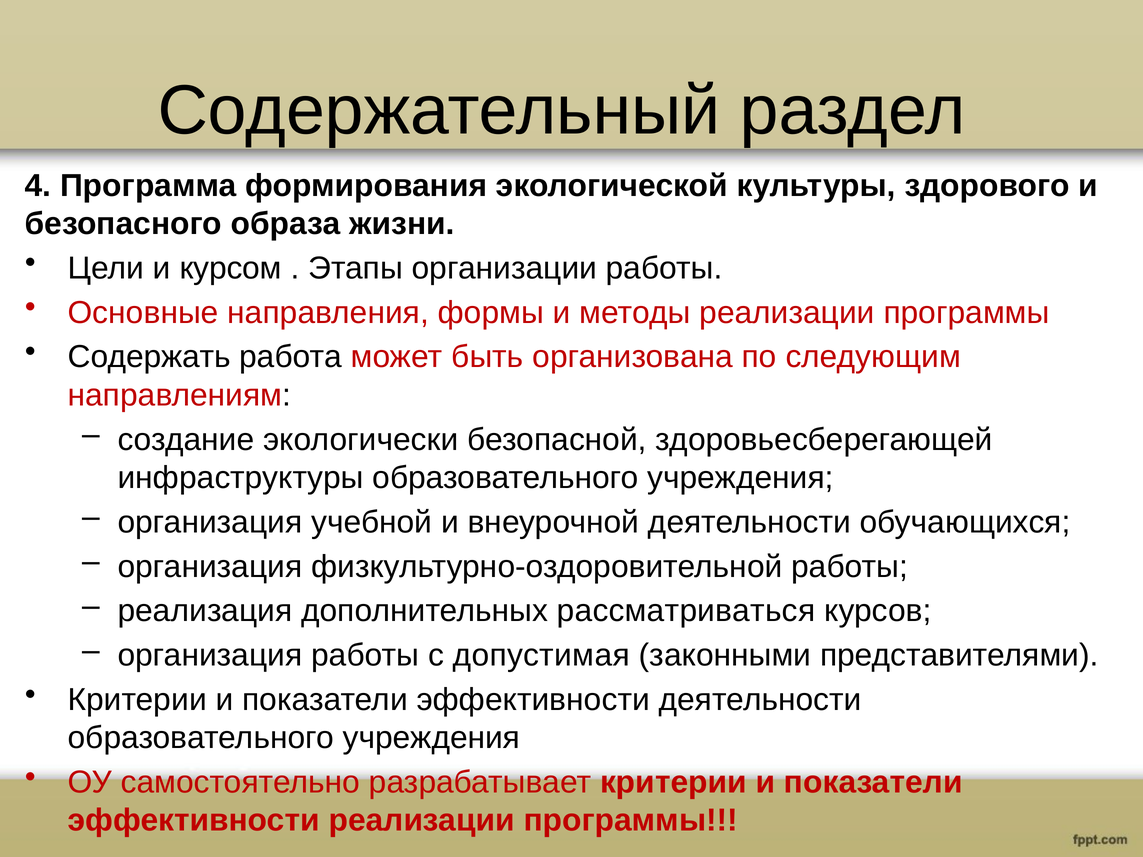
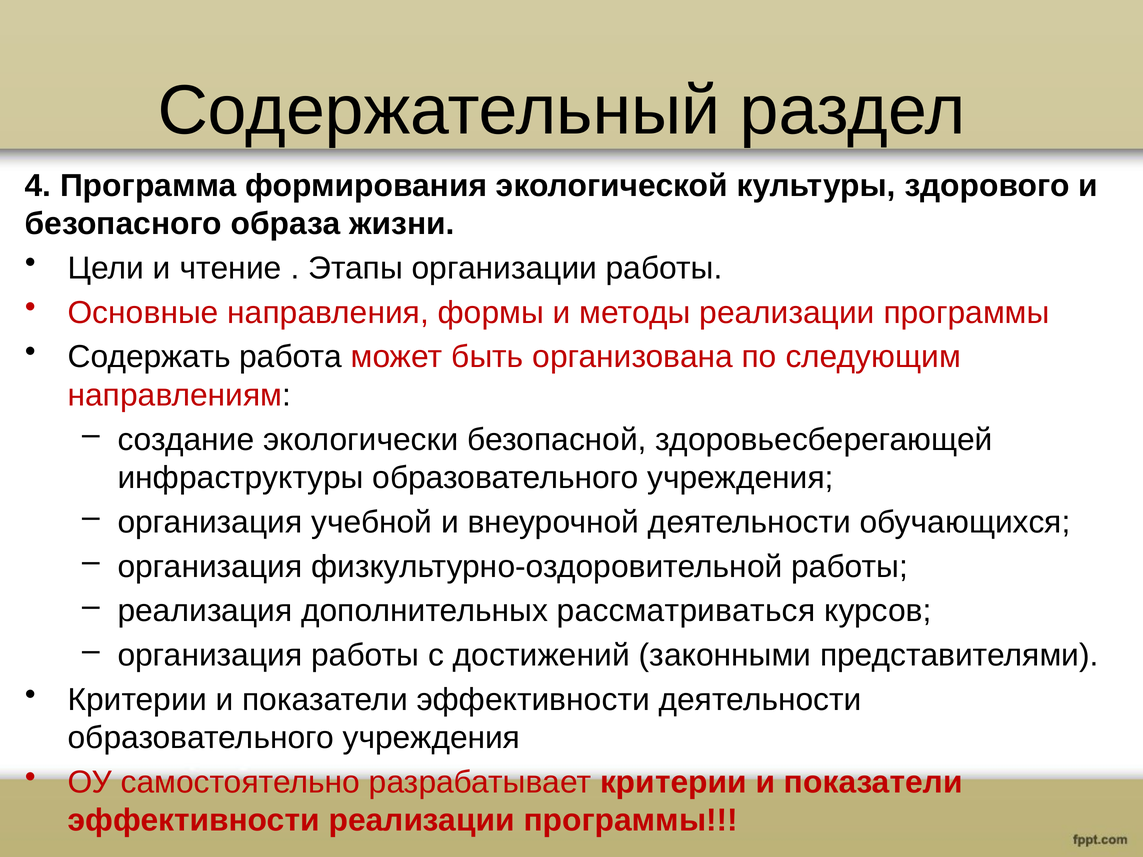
курсом: курсом -> чтение
допустимая: допустимая -> достижений
